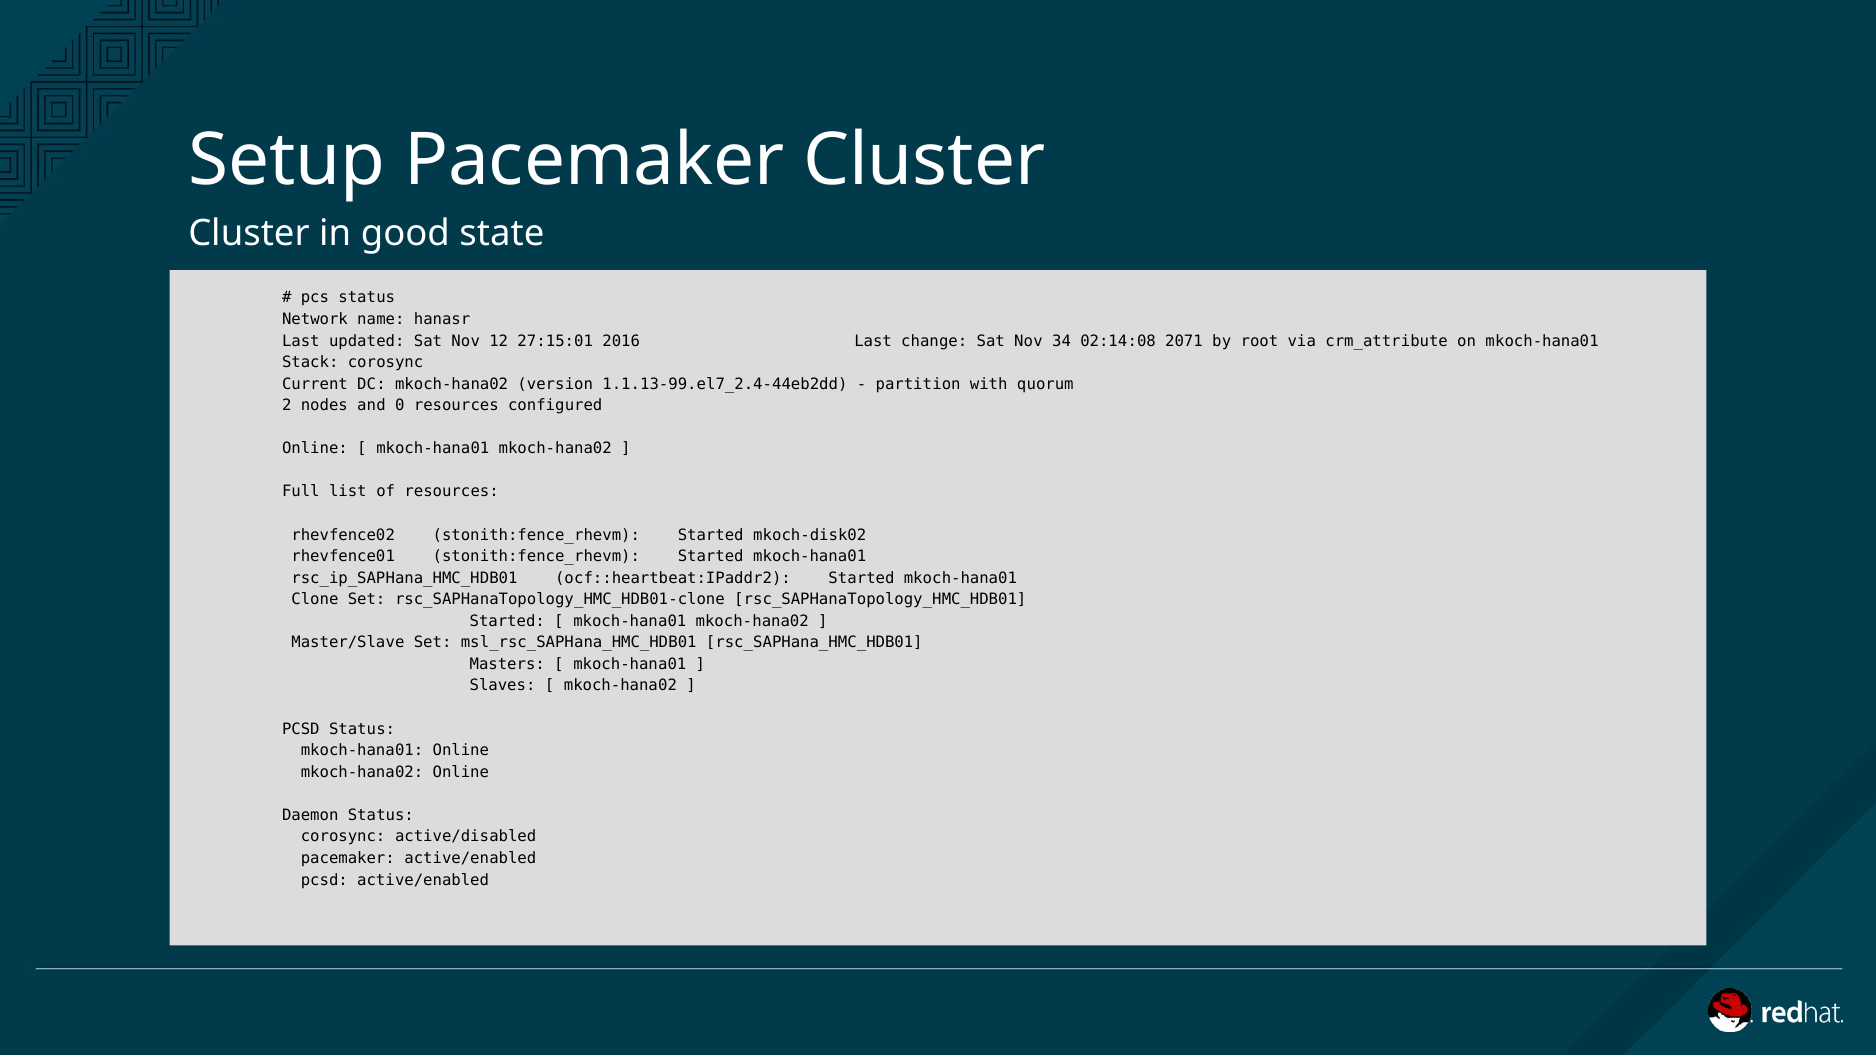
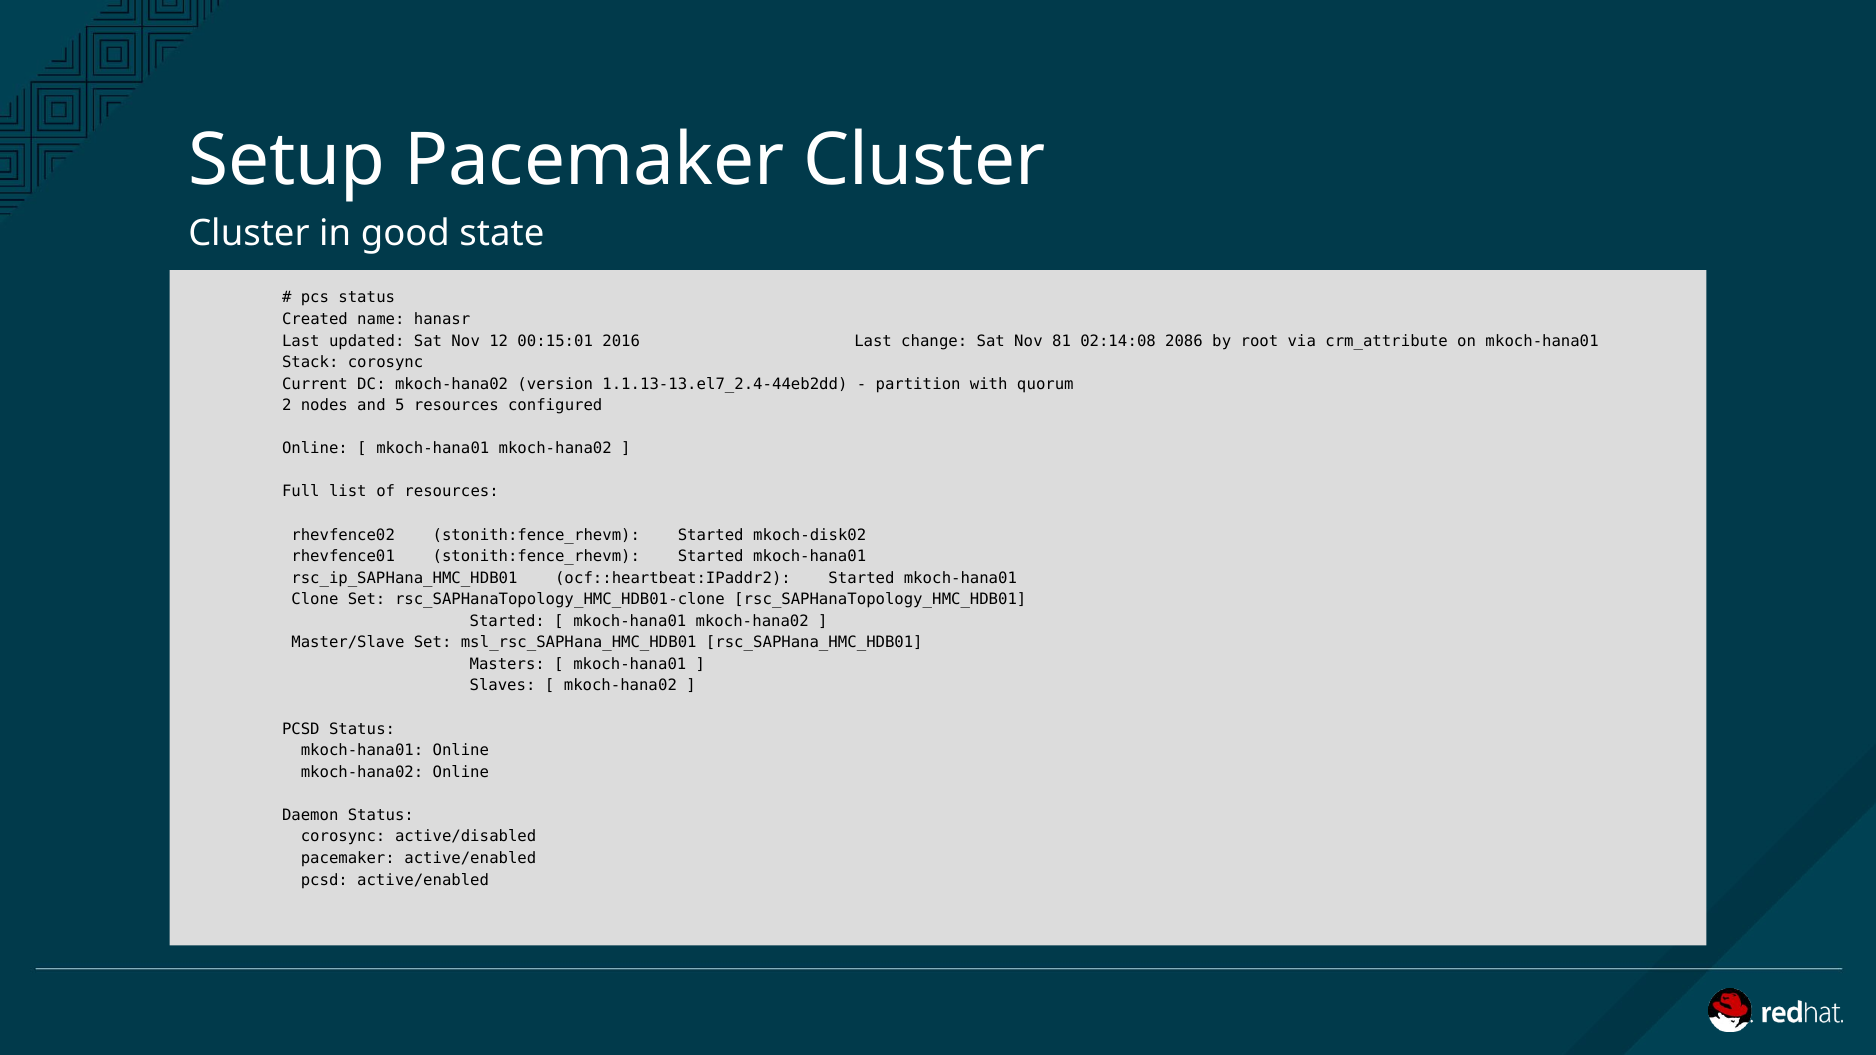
Network: Network -> Created
27:15:01: 27:15:01 -> 00:15:01
34: 34 -> 81
2071: 2071 -> 2086
1.1.13-99.el7_2.4-44eb2dd: 1.1.13-99.el7_2.4-44eb2dd -> 1.1.13-13.el7_2.4-44eb2dd
0: 0 -> 5
